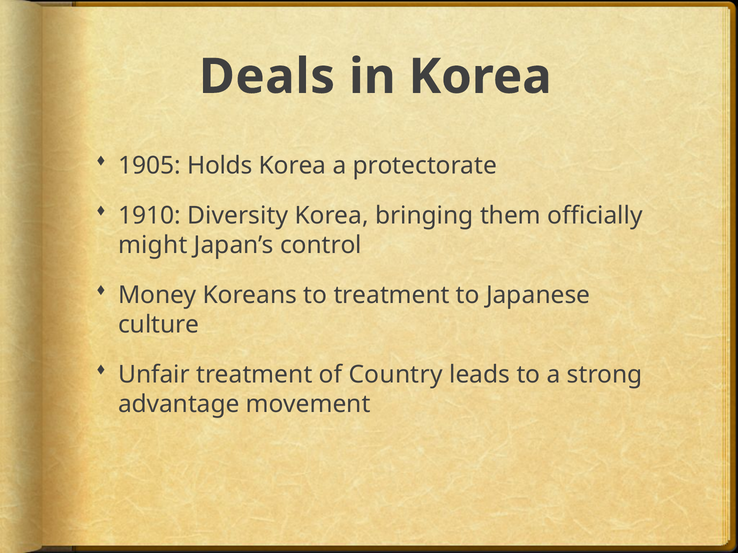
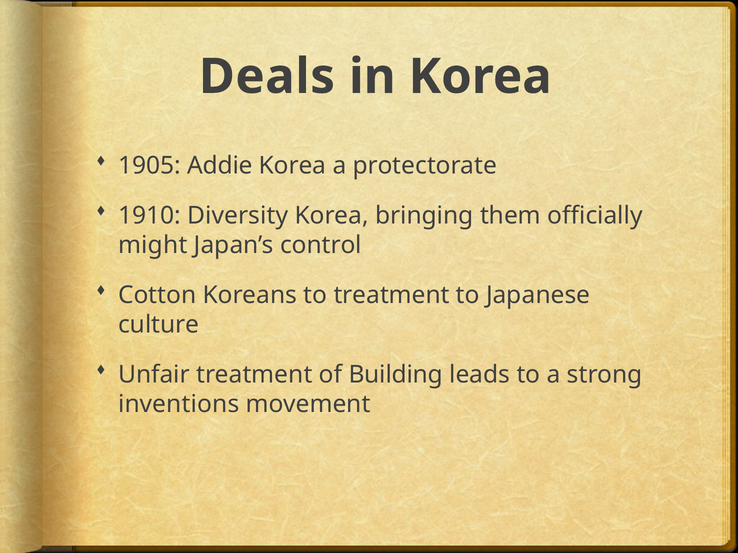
Holds: Holds -> Addie
Money: Money -> Cotton
Country: Country -> Building
advantage: advantage -> inventions
